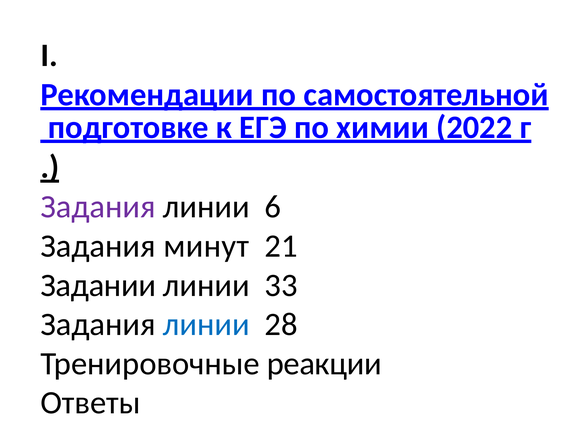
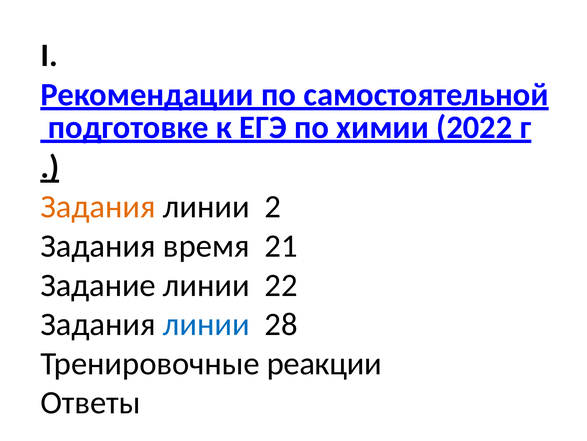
Задания at (98, 207) colour: purple -> orange
6: 6 -> 2
минут: минут -> время
Задании: Задании -> Задание
33: 33 -> 22
